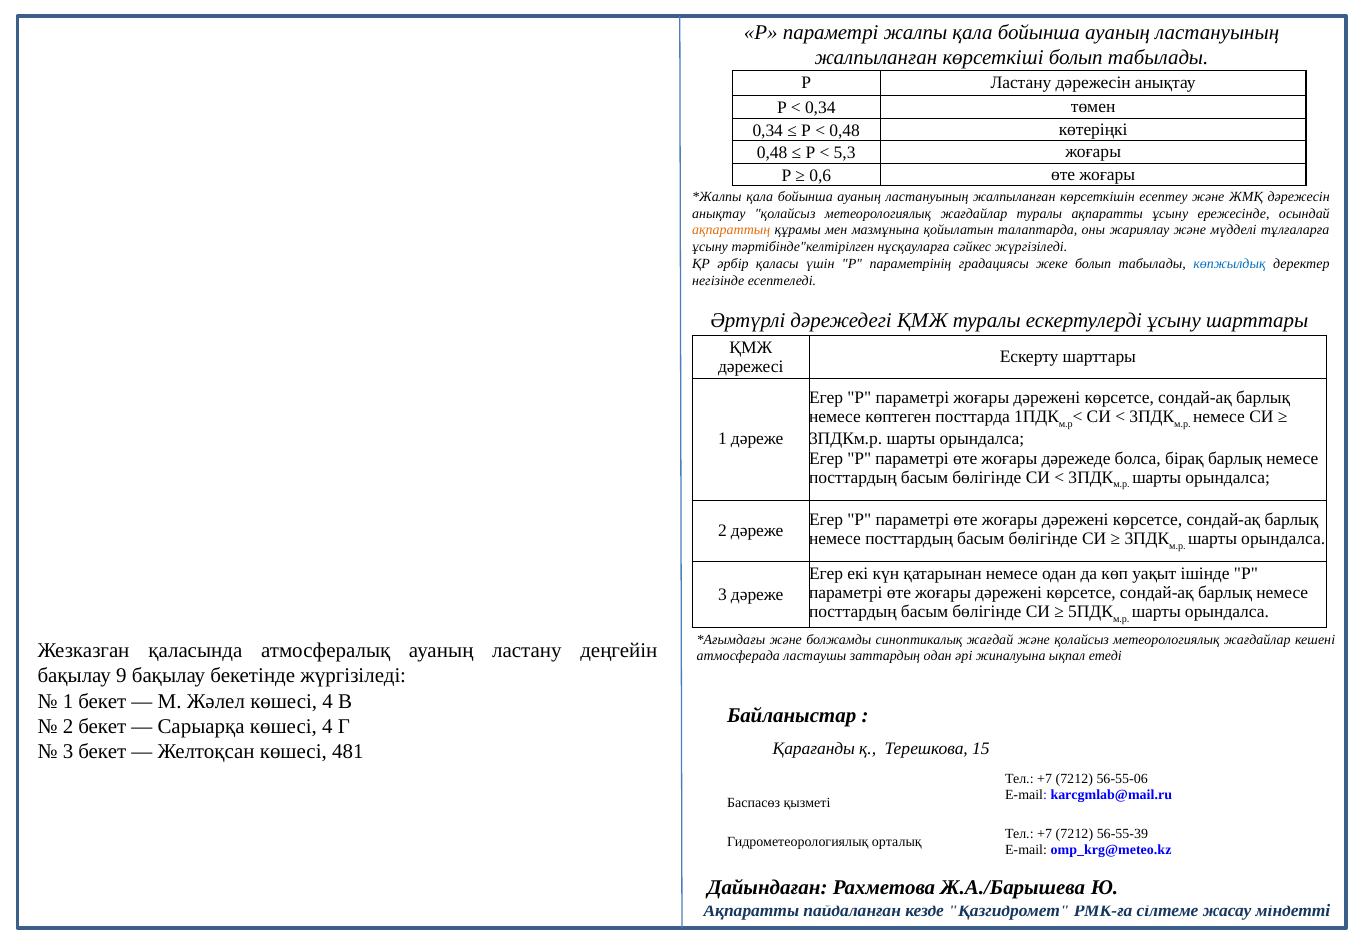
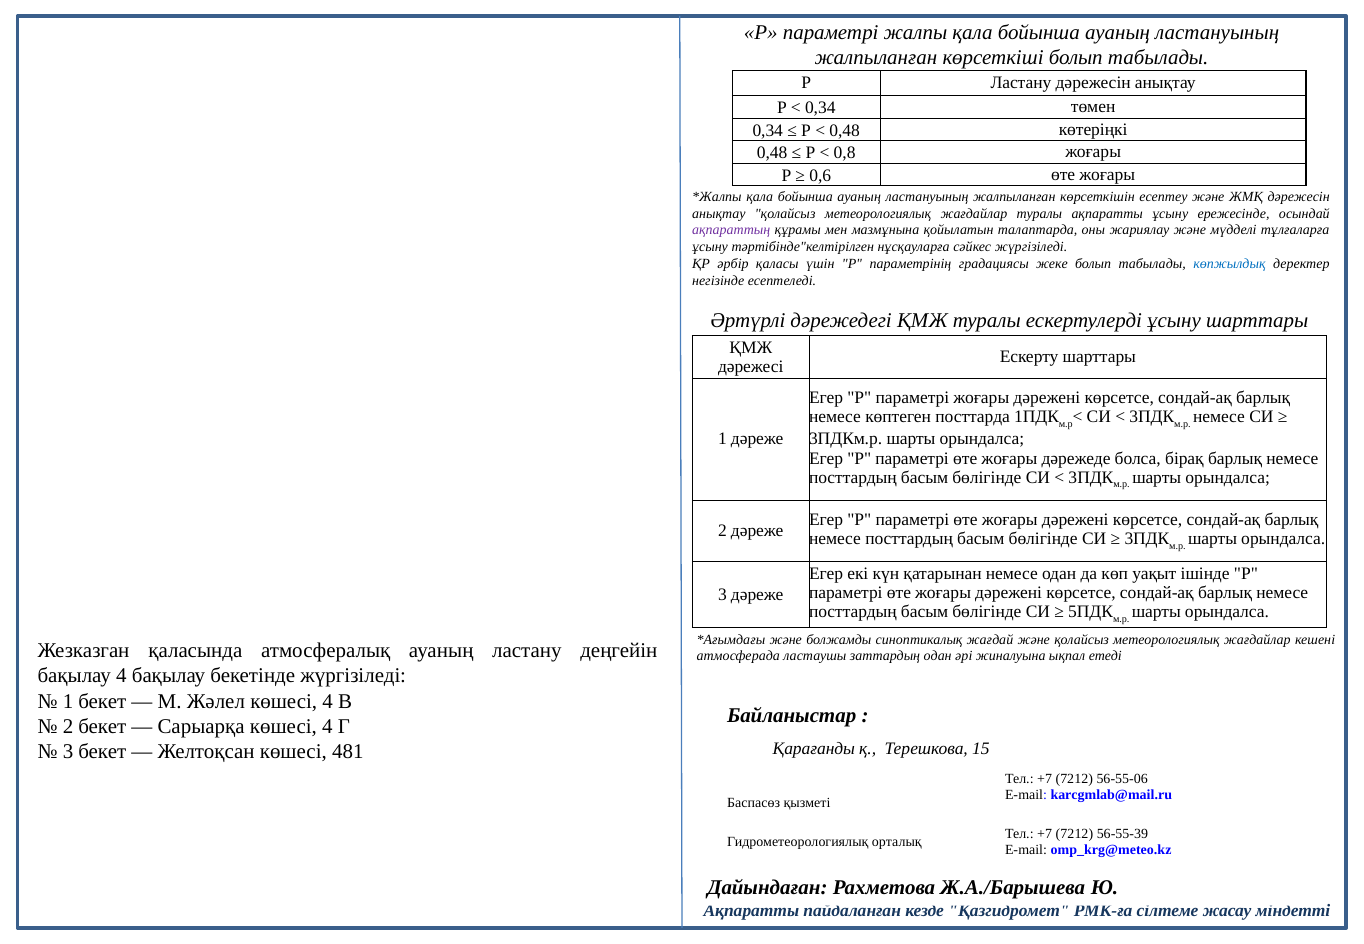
5,3: 5,3 -> 0,8
ақпараттың colour: orange -> purple
бақылау 9: 9 -> 4
